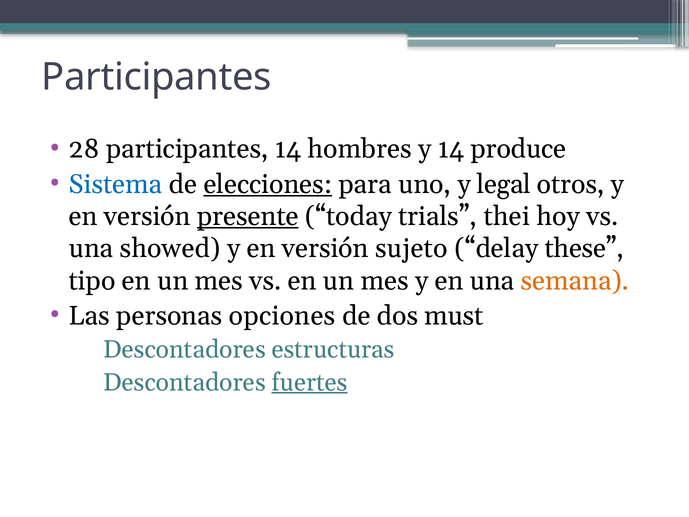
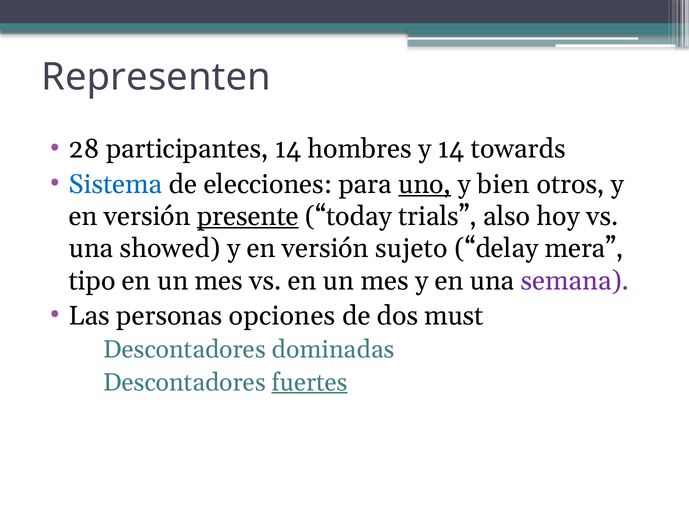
Participantes at (156, 77): Participantes -> Representen
produce: produce -> towards
elecciones underline: present -> none
uno underline: none -> present
legal: legal -> bien
thei: thei -> also
these: these -> mera
semana colour: orange -> purple
estructuras: estructuras -> dominadas
